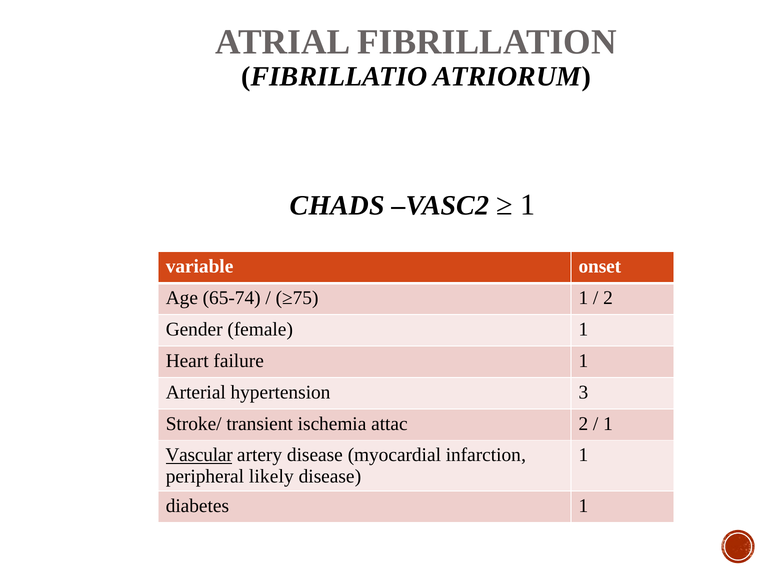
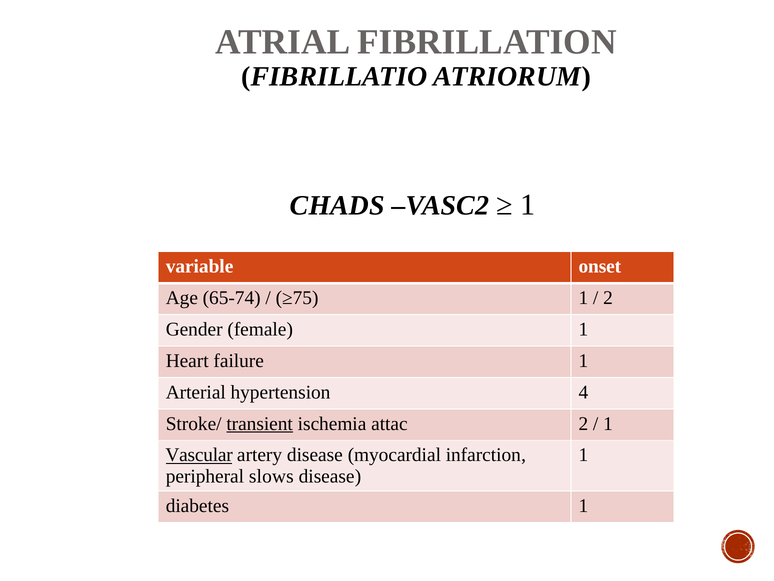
3: 3 -> 4
transient underline: none -> present
likely: likely -> slows
